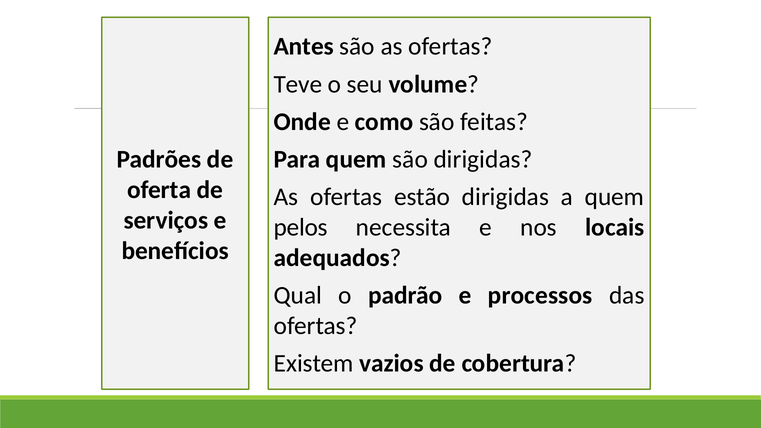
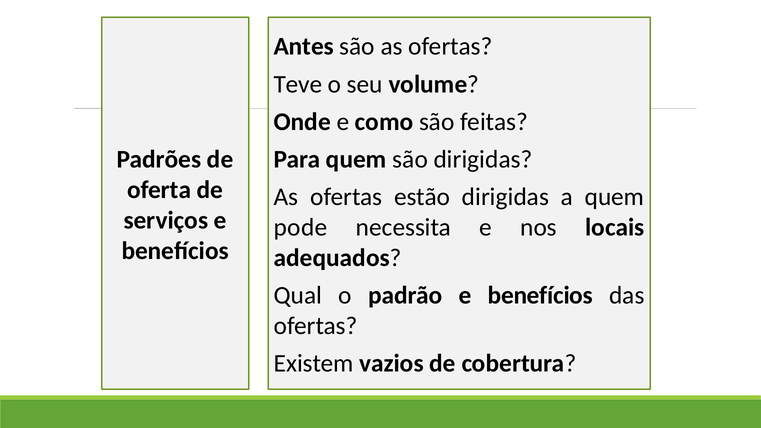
pelos: pelos -> pode
padrão e processos: processos -> benefícios
